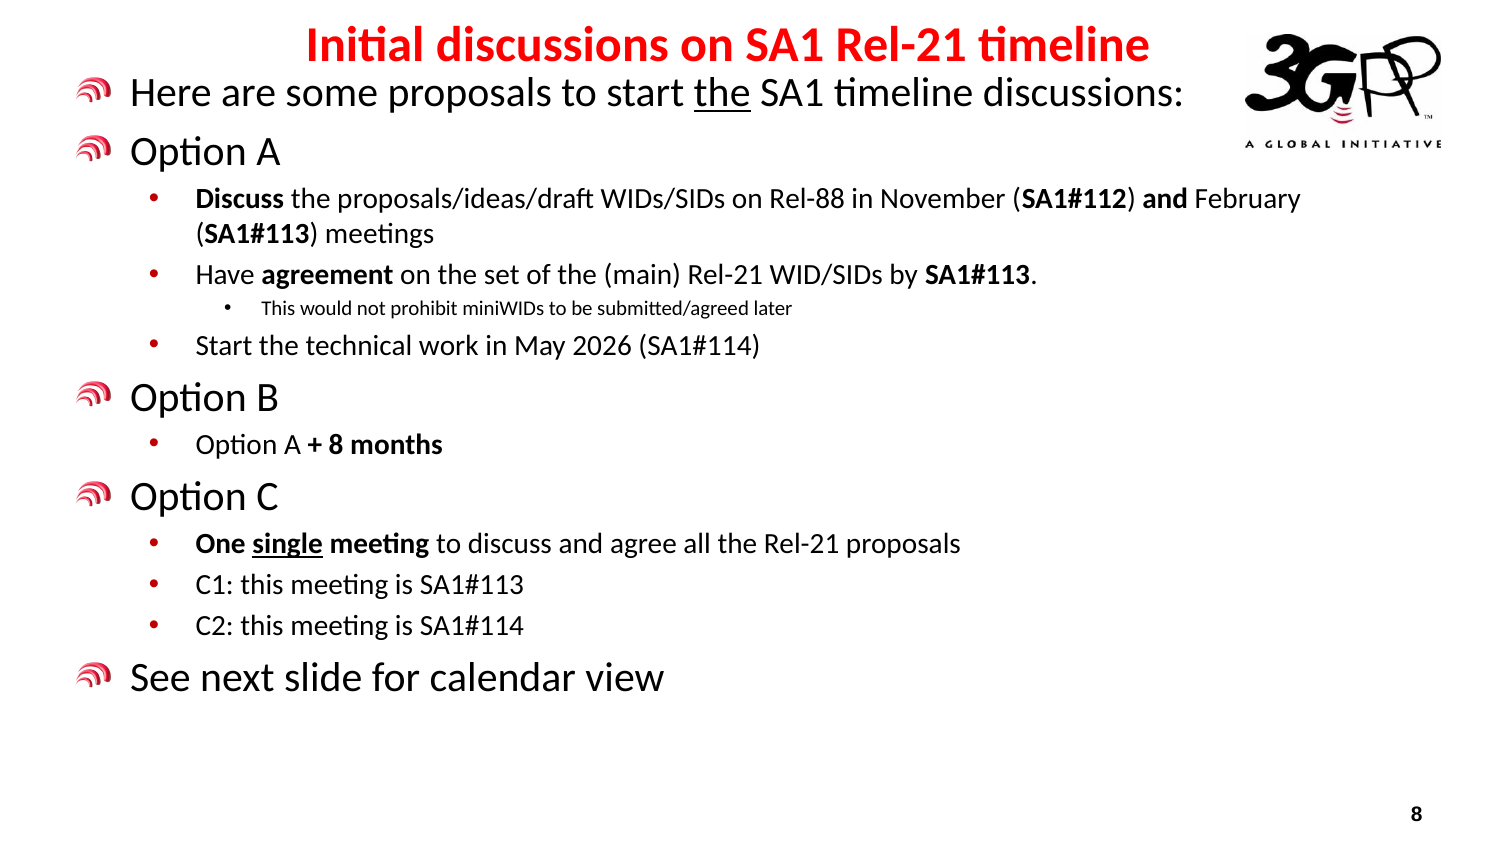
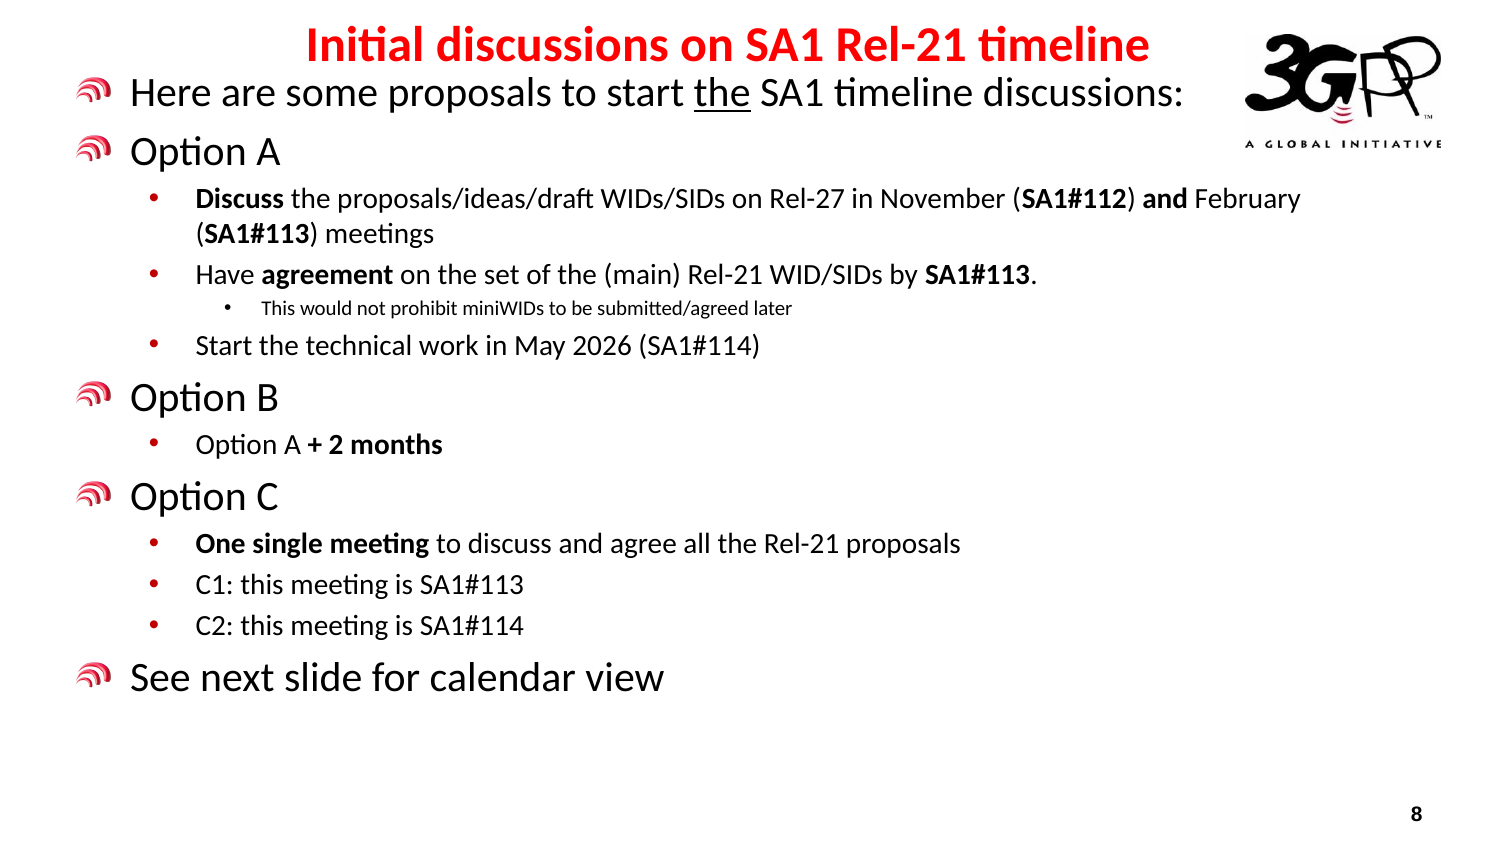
Rel-88: Rel-88 -> Rel-27
8 at (336, 445): 8 -> 2
single underline: present -> none
